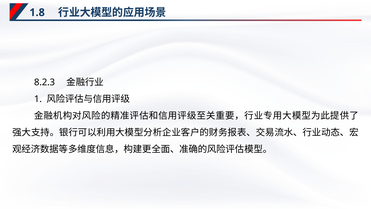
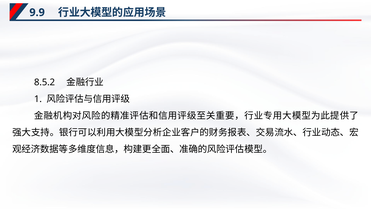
1.8: 1.8 -> 9.9
8.2.3: 8.2.3 -> 8.5.2
